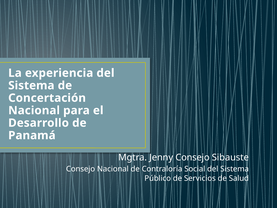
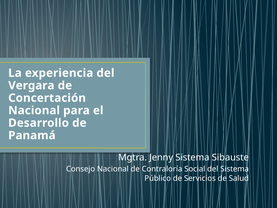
Sistema at (31, 85): Sistema -> Vergara
Jenny Consejo: Consejo -> Sistema
